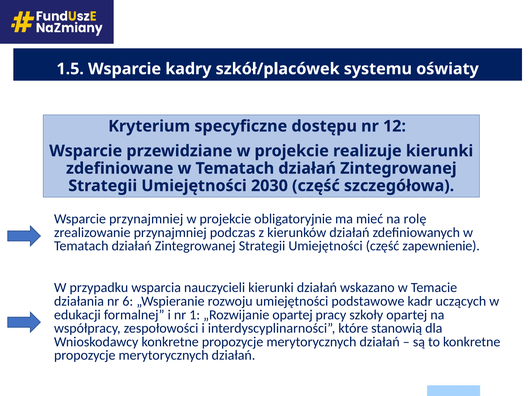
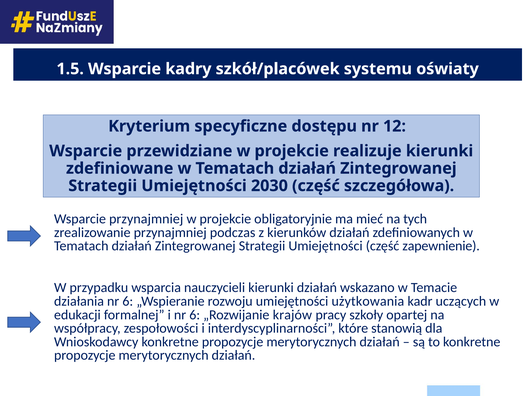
rolę: rolę -> tych
podstawowe: podstawowe -> użytkowania
i nr 1: 1 -> 6
„Rozwijanie opartej: opartej -> krajów
